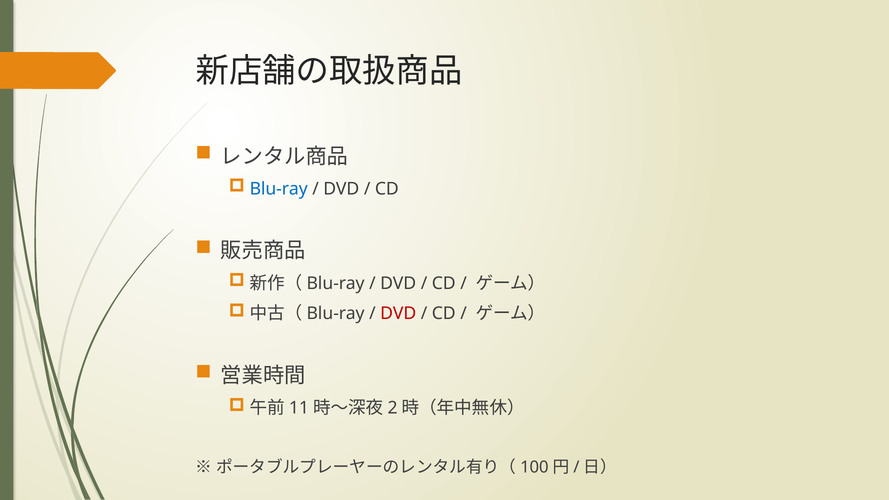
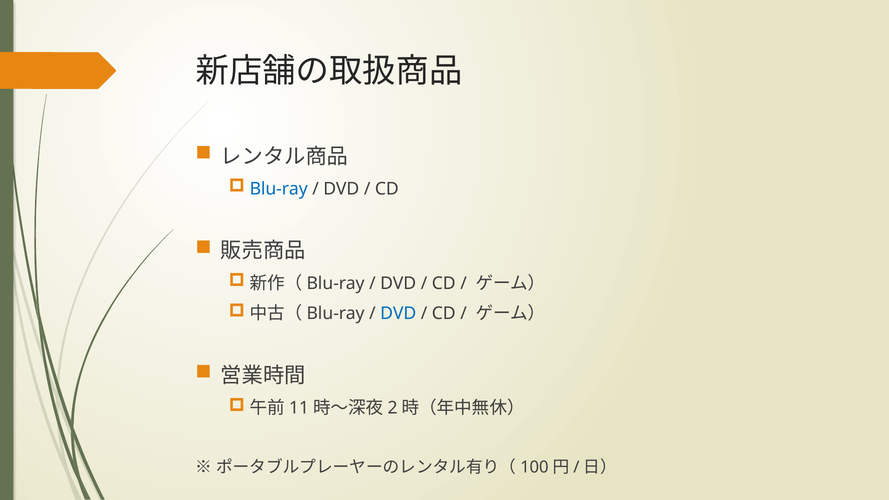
DVD at (398, 314) colour: red -> blue
